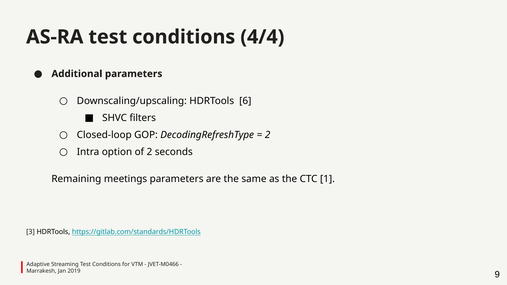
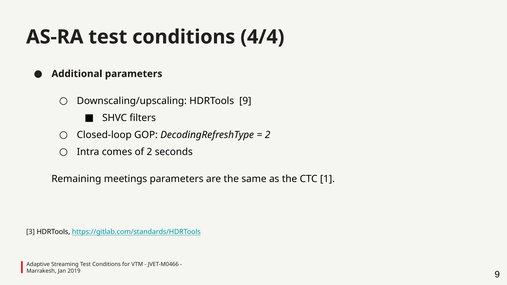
HDRTools 6: 6 -> 9
option: option -> comes
